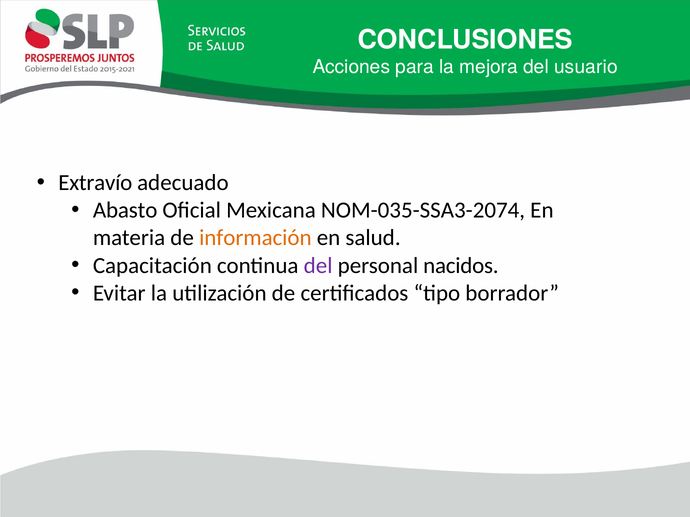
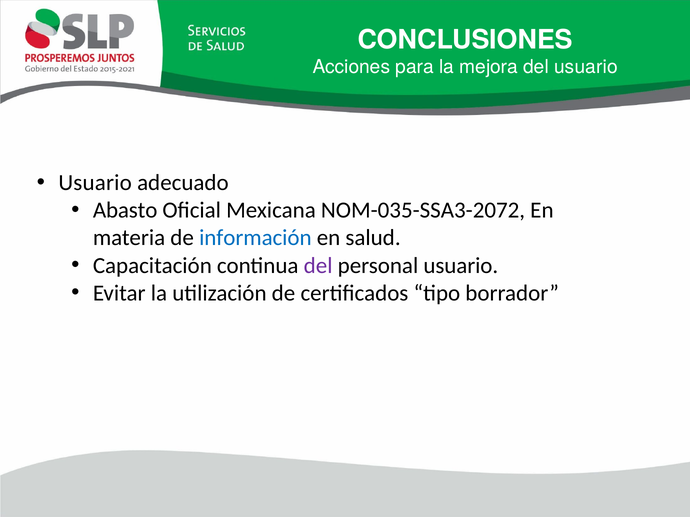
Extravío at (95, 183): Extravío -> Usuario
NOM-035-SSA3-2074: NOM-035-SSA3-2074 -> NOM-035-SSA3-2072
información colour: orange -> blue
personal nacidos: nacidos -> usuario
